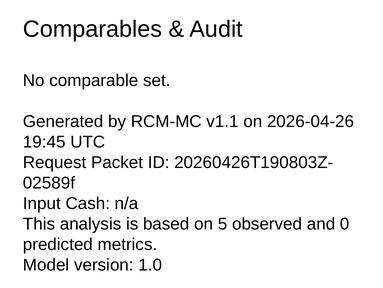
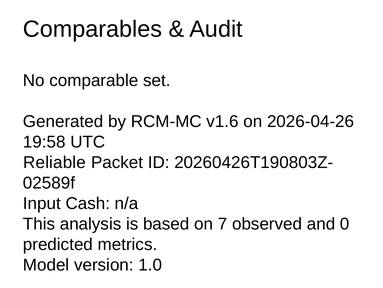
v1.1: v1.1 -> v1.6
19:45: 19:45 -> 19:58
Request: Request -> Reliable
5: 5 -> 7
